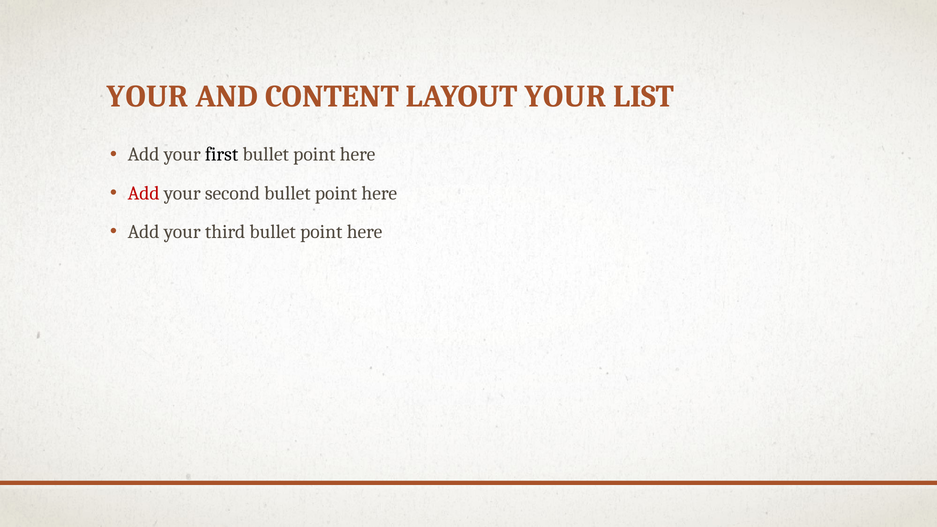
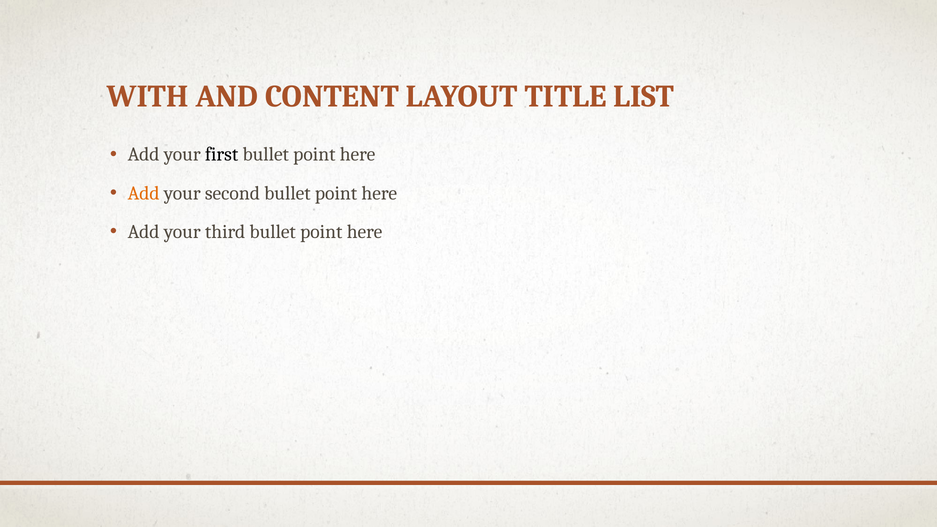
YOUR at (148, 97): YOUR -> WITH
LAYOUT YOUR: YOUR -> TITLE
Add at (144, 193) colour: red -> orange
